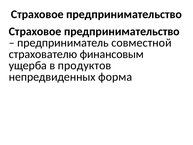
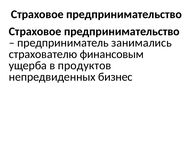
совместной: совместной -> занимались
форма: форма -> бизнес
